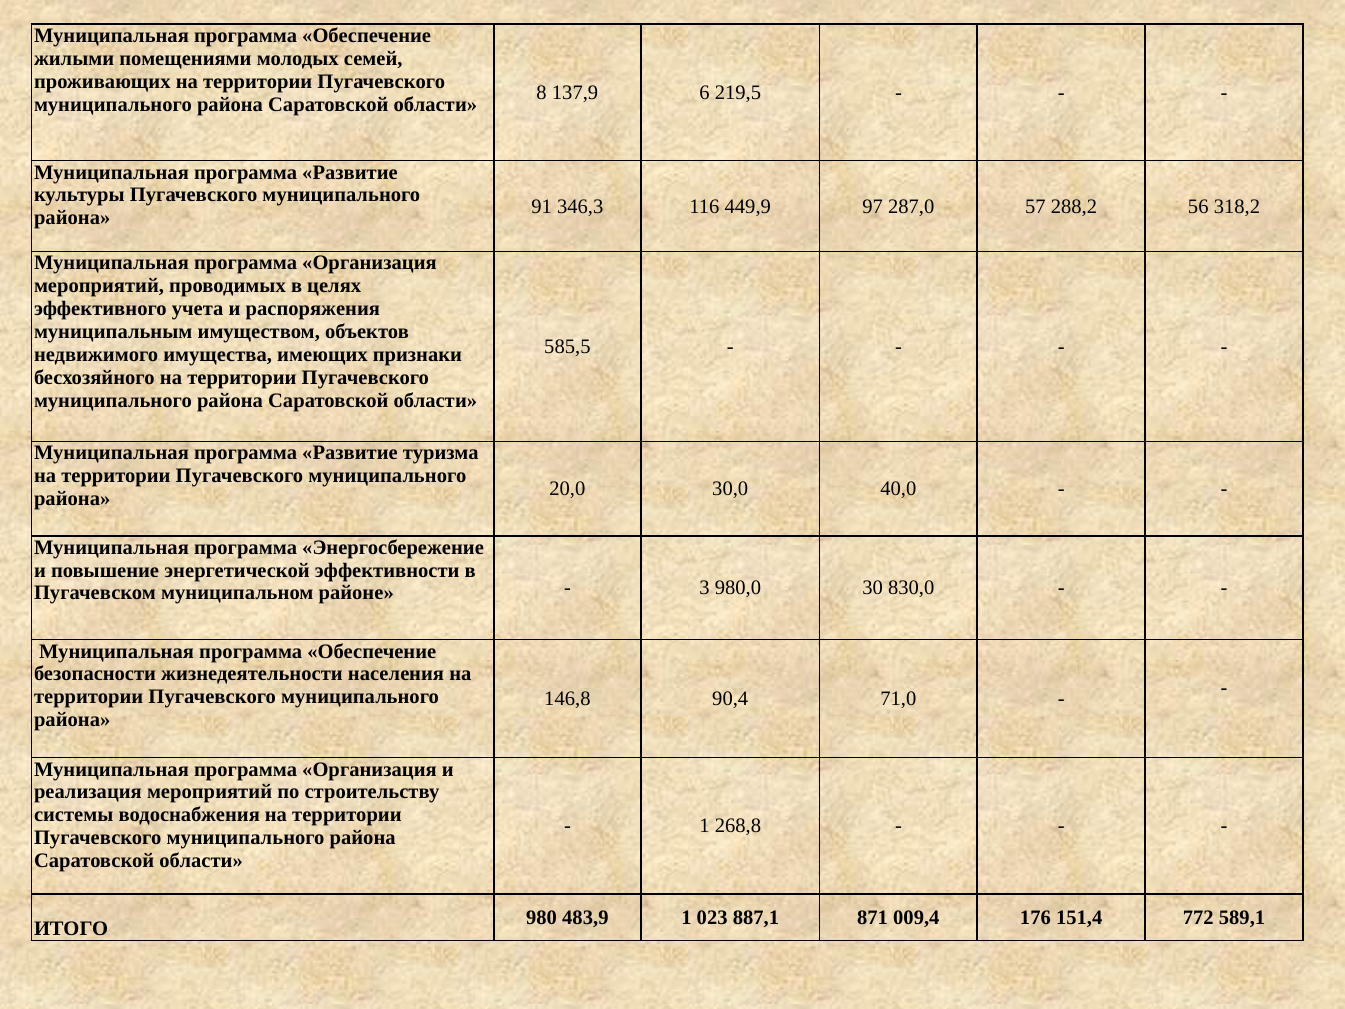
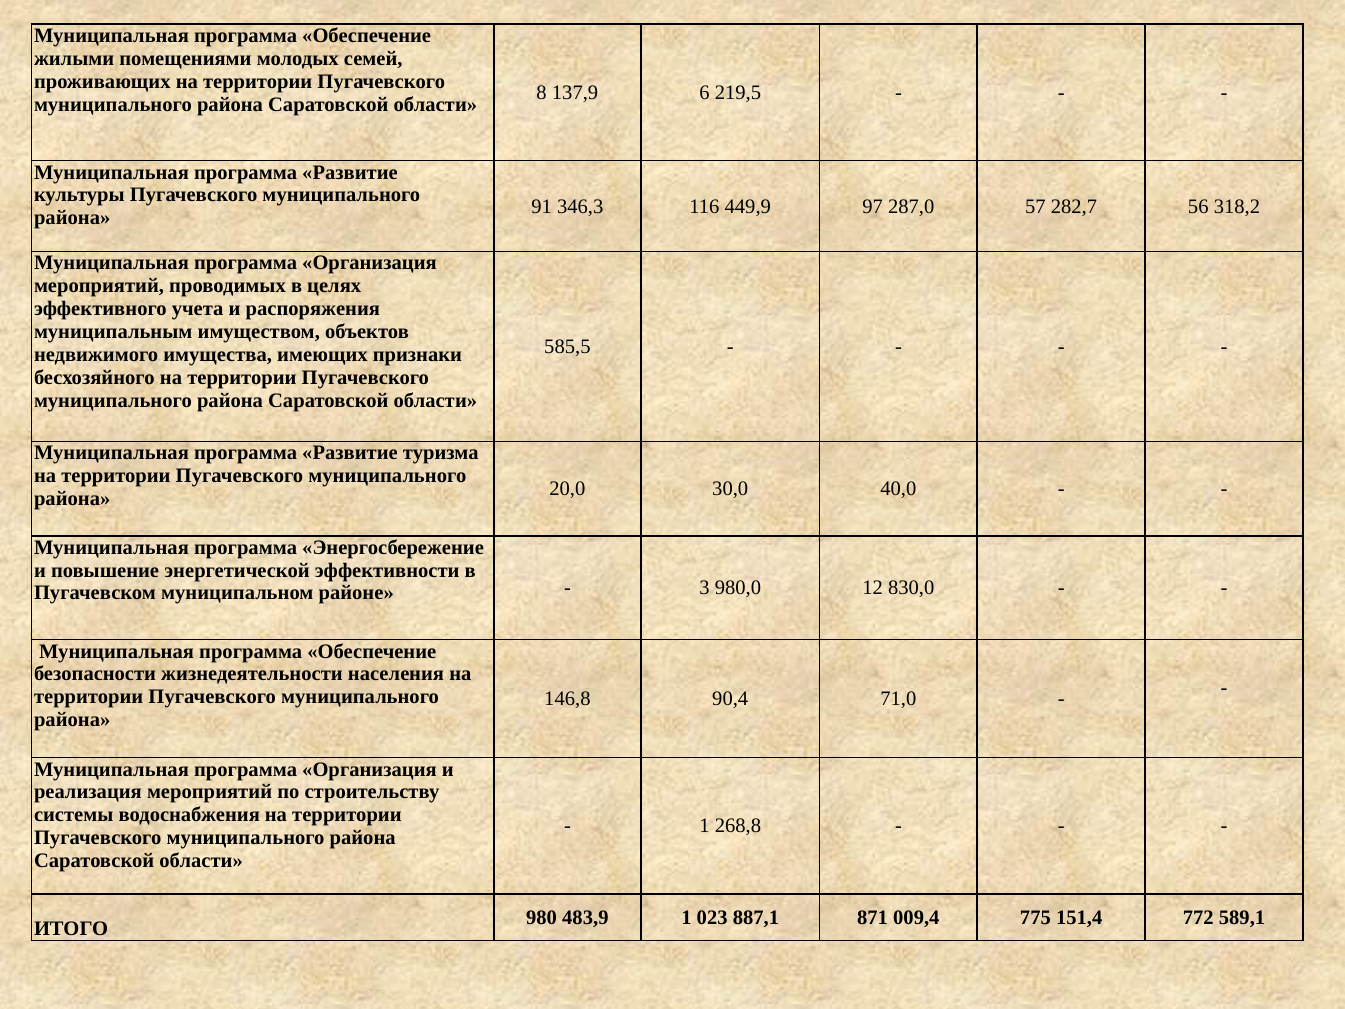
288,2: 288,2 -> 282,7
30: 30 -> 12
176: 176 -> 775
